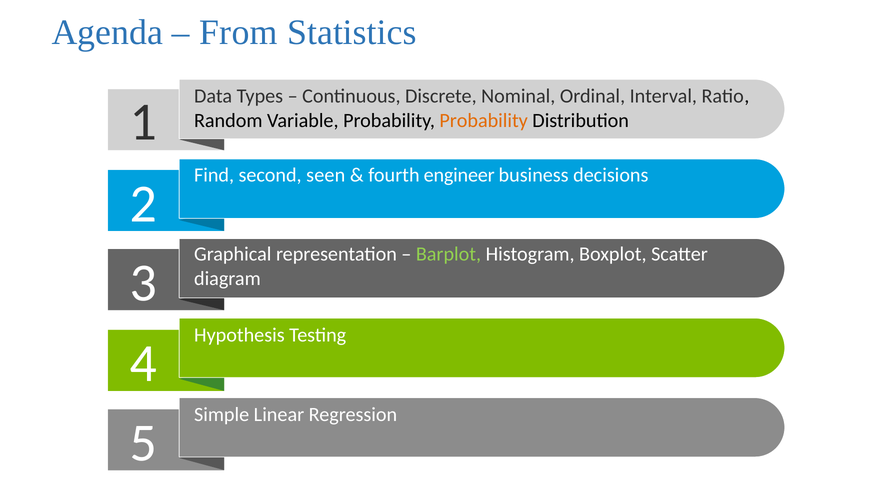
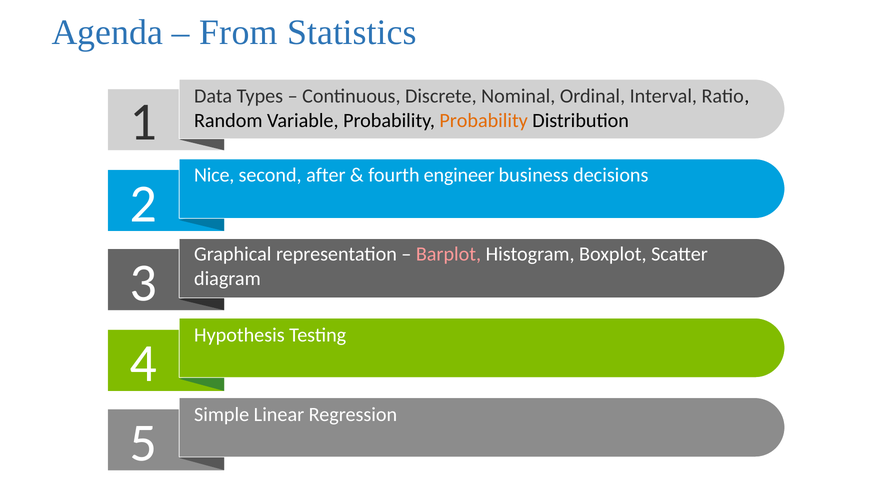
Find: Find -> Nice
seen: seen -> after
Barplot colour: light green -> pink
